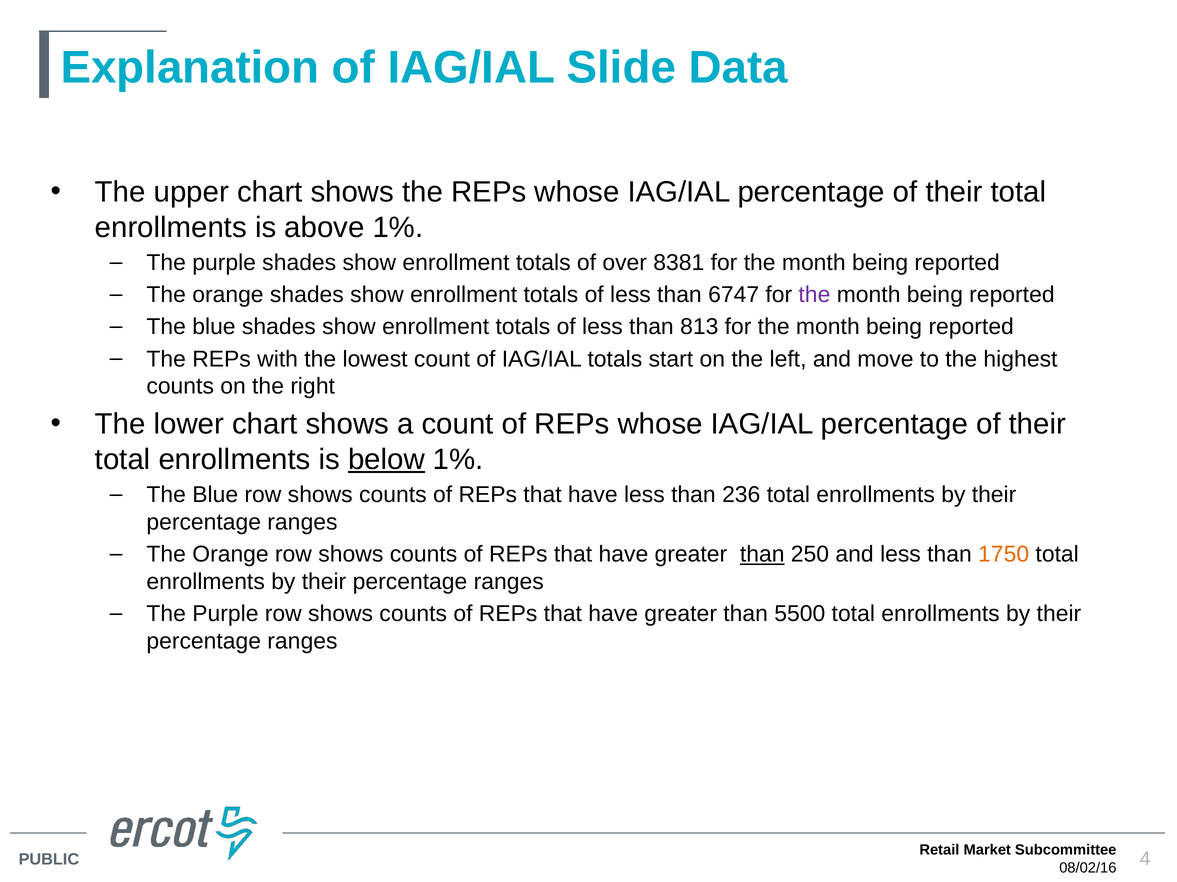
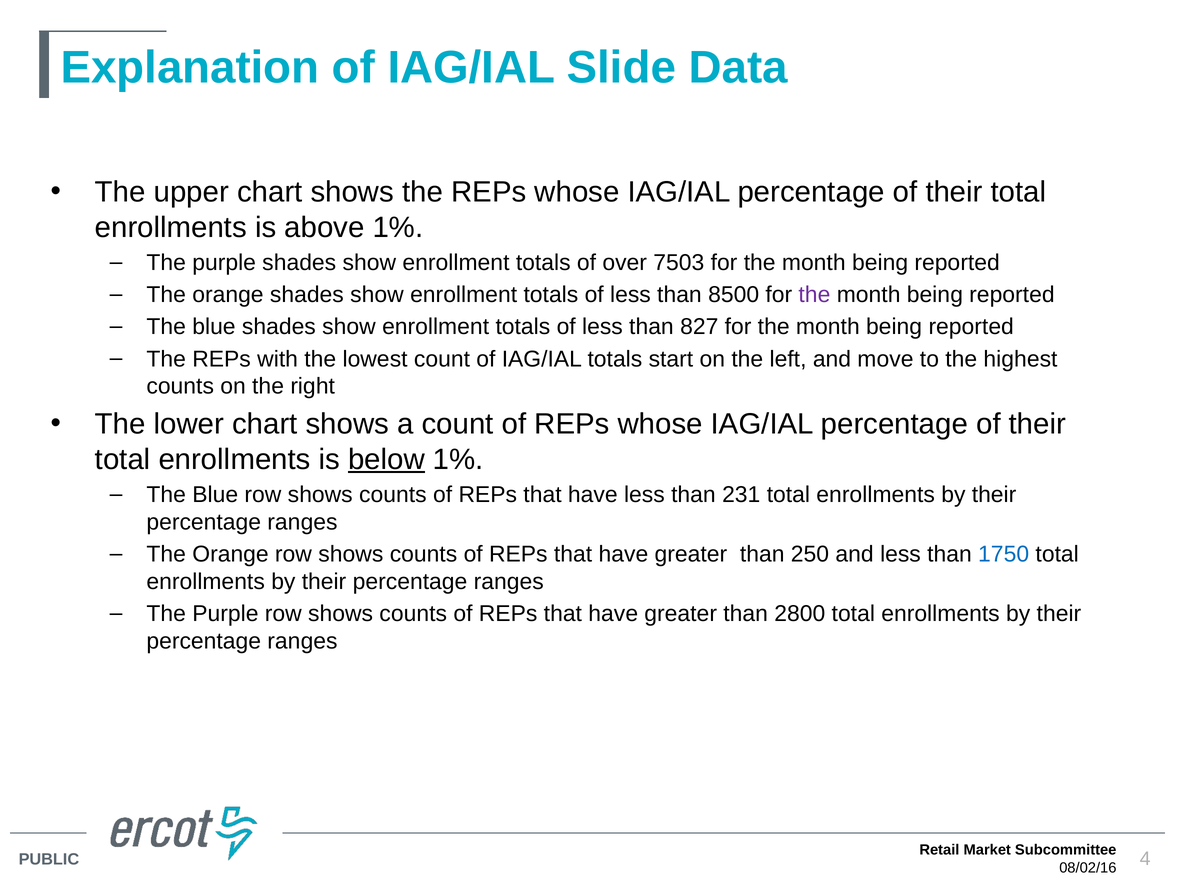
8381: 8381 -> 7503
6747: 6747 -> 8500
813: 813 -> 827
236: 236 -> 231
than at (762, 555) underline: present -> none
1750 colour: orange -> blue
5500: 5500 -> 2800
